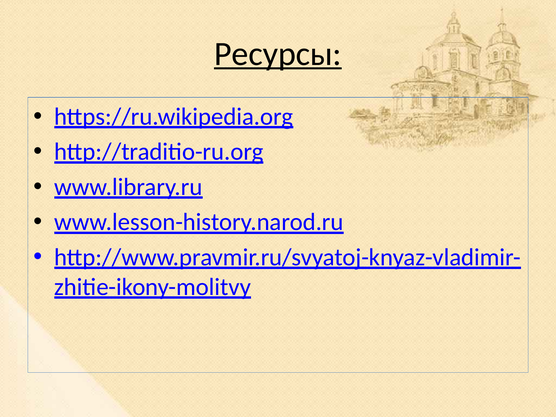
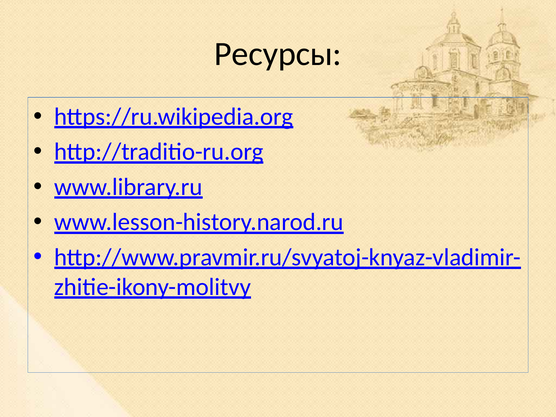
Ресурсы underline: present -> none
